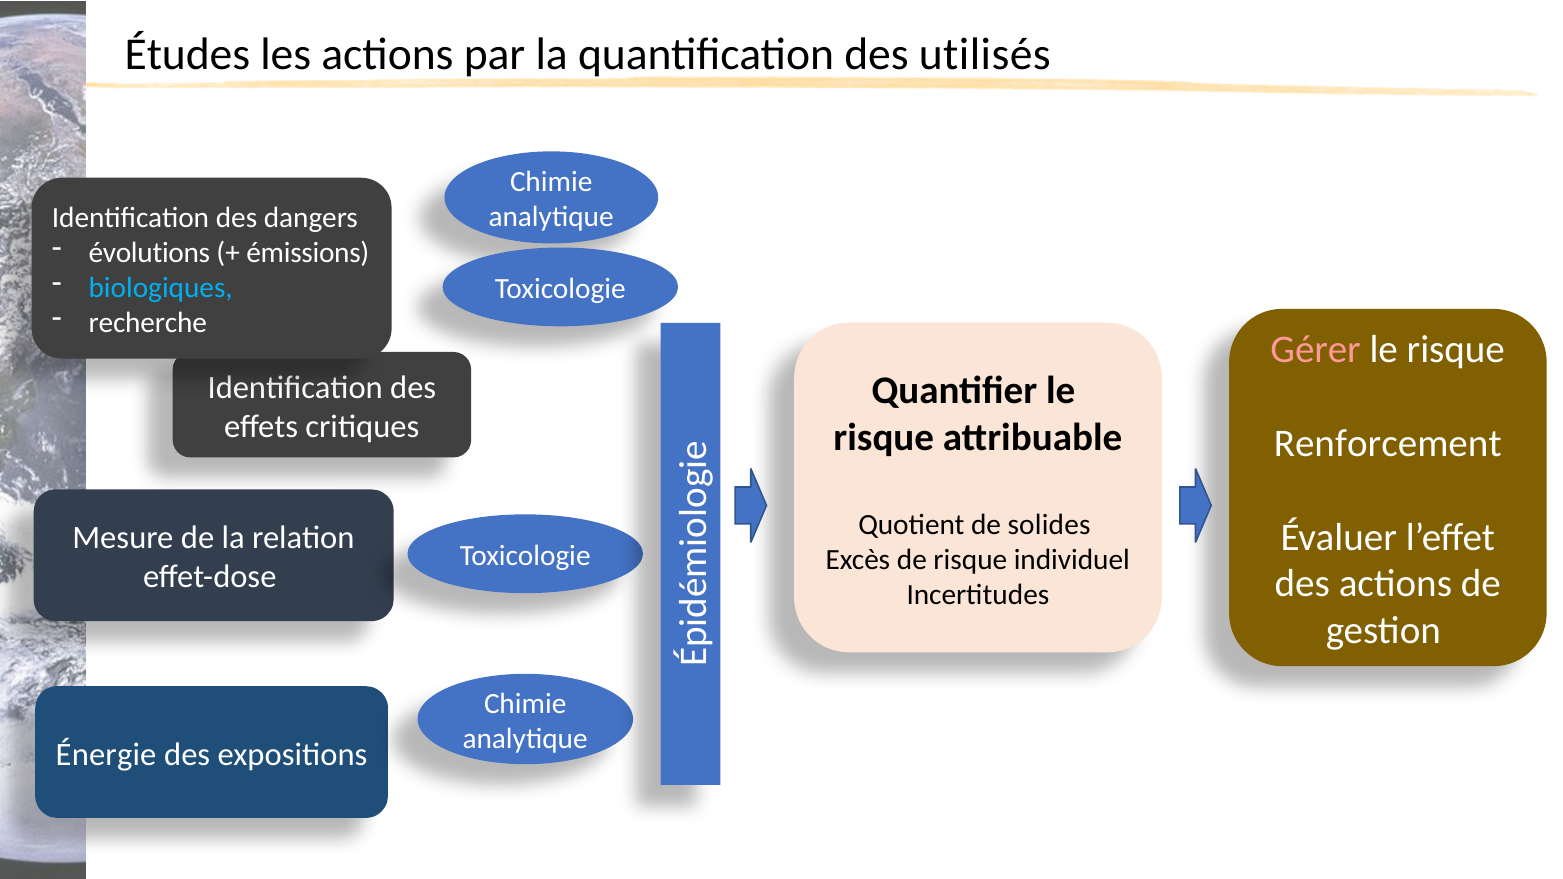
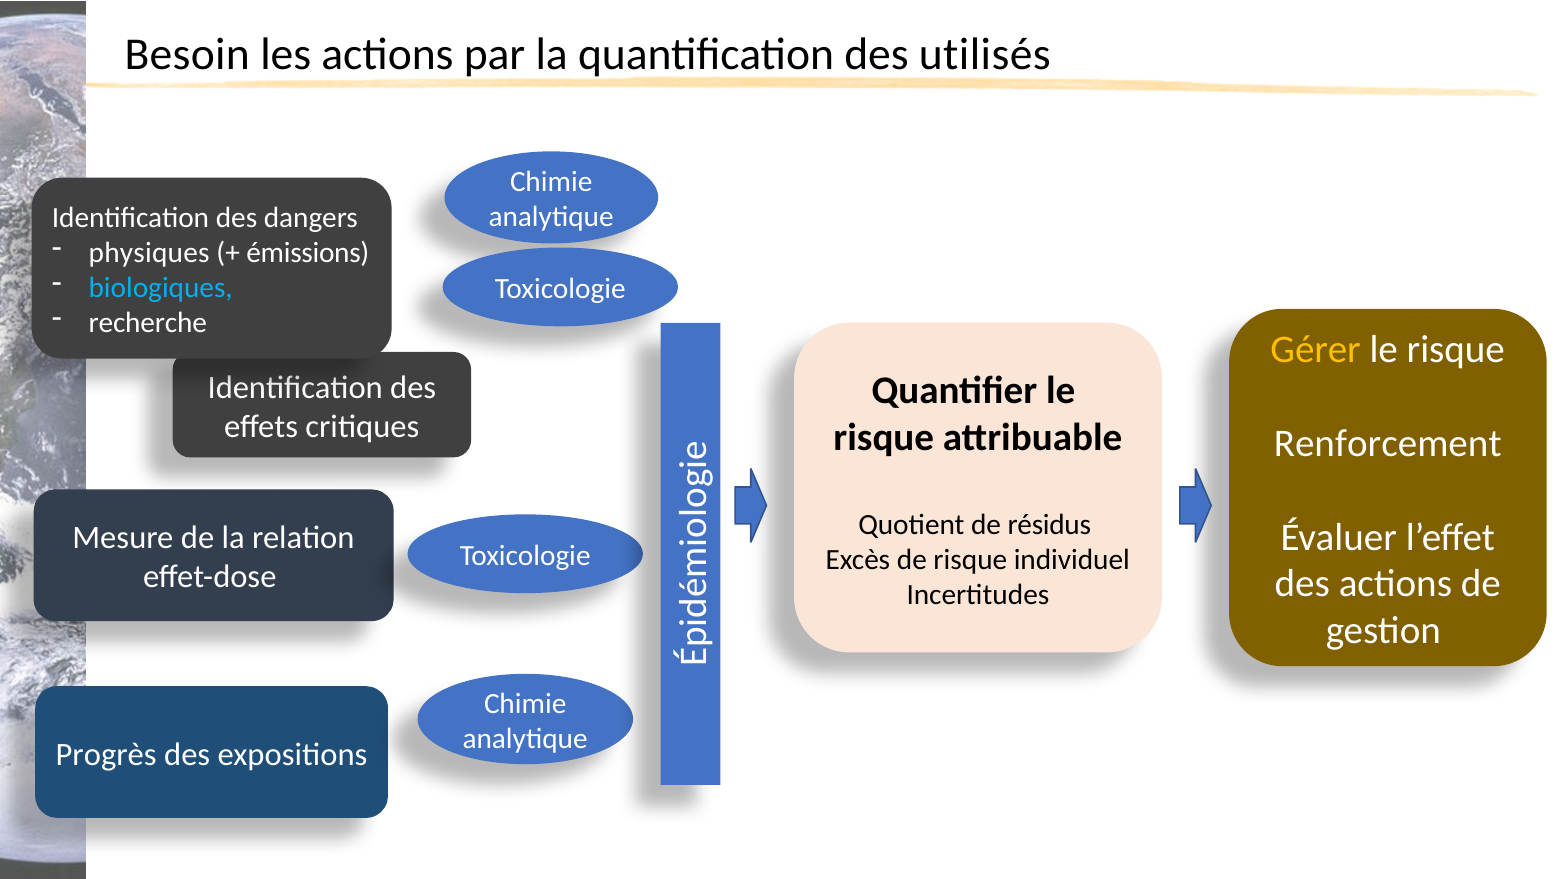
Études: Études -> Besoin
évolutions: évolutions -> physiques
Gérer colour: pink -> yellow
solides: solides -> résidus
Énergie: Énergie -> Progrès
